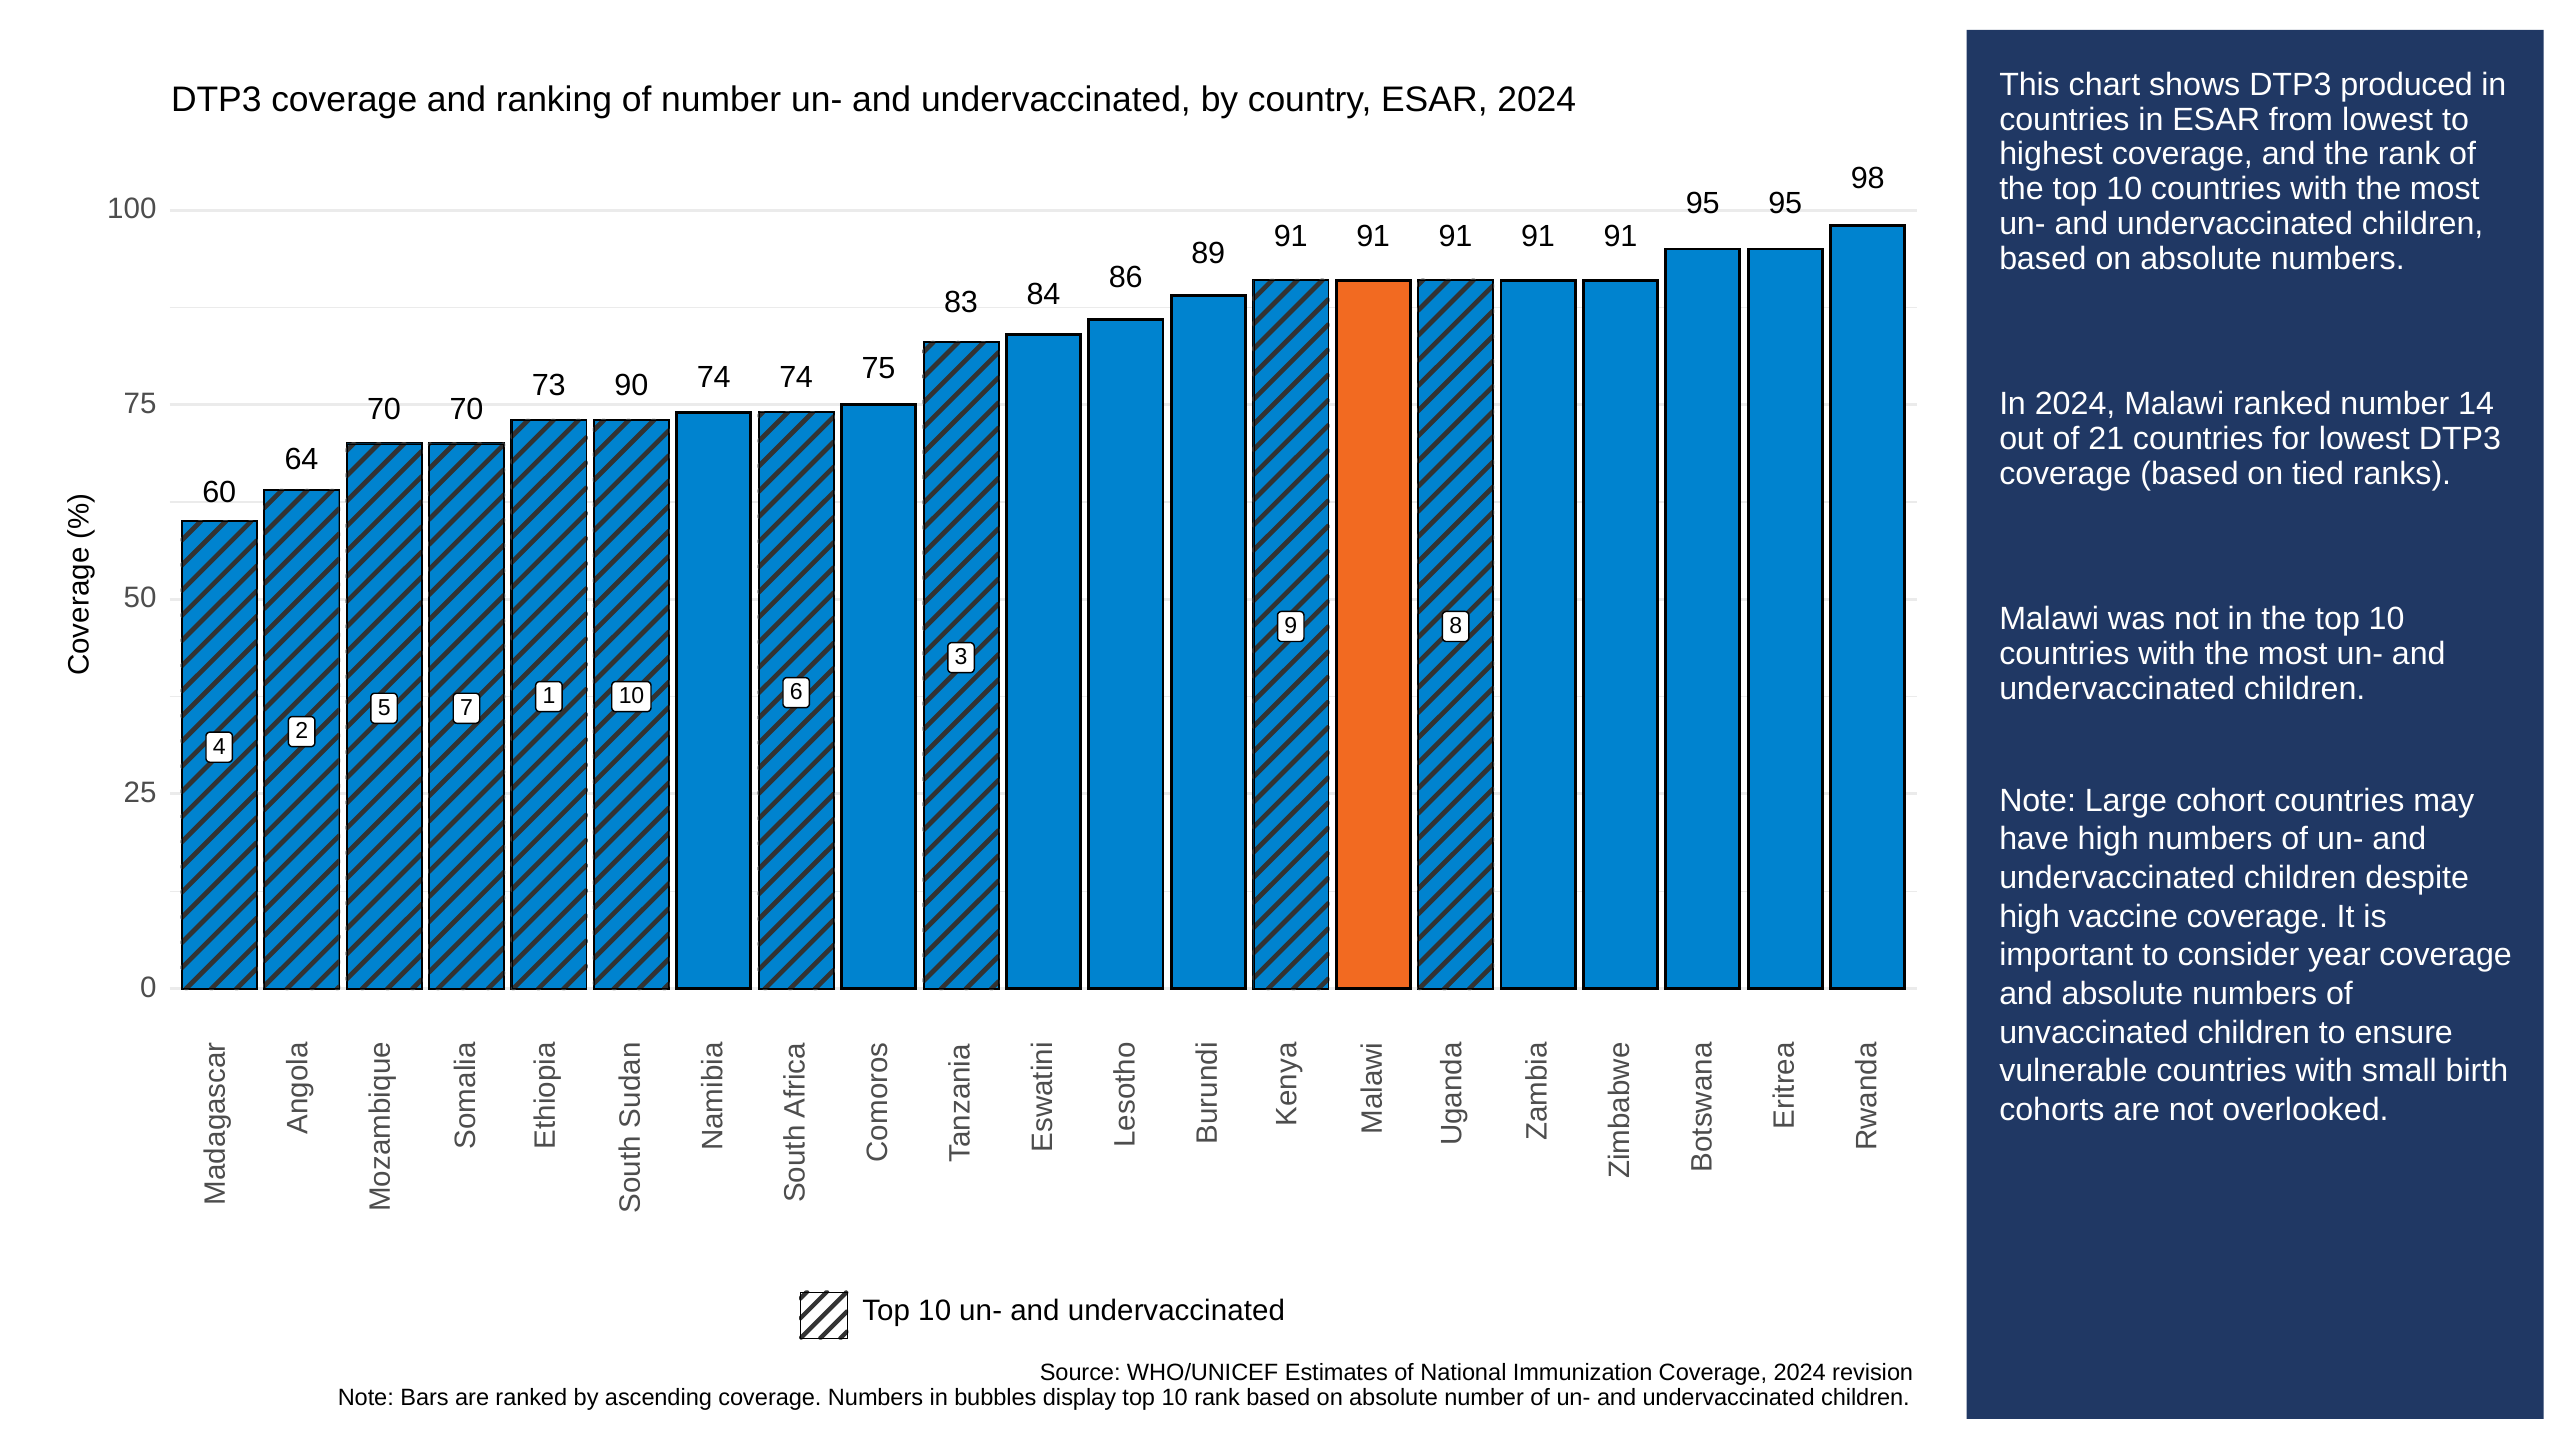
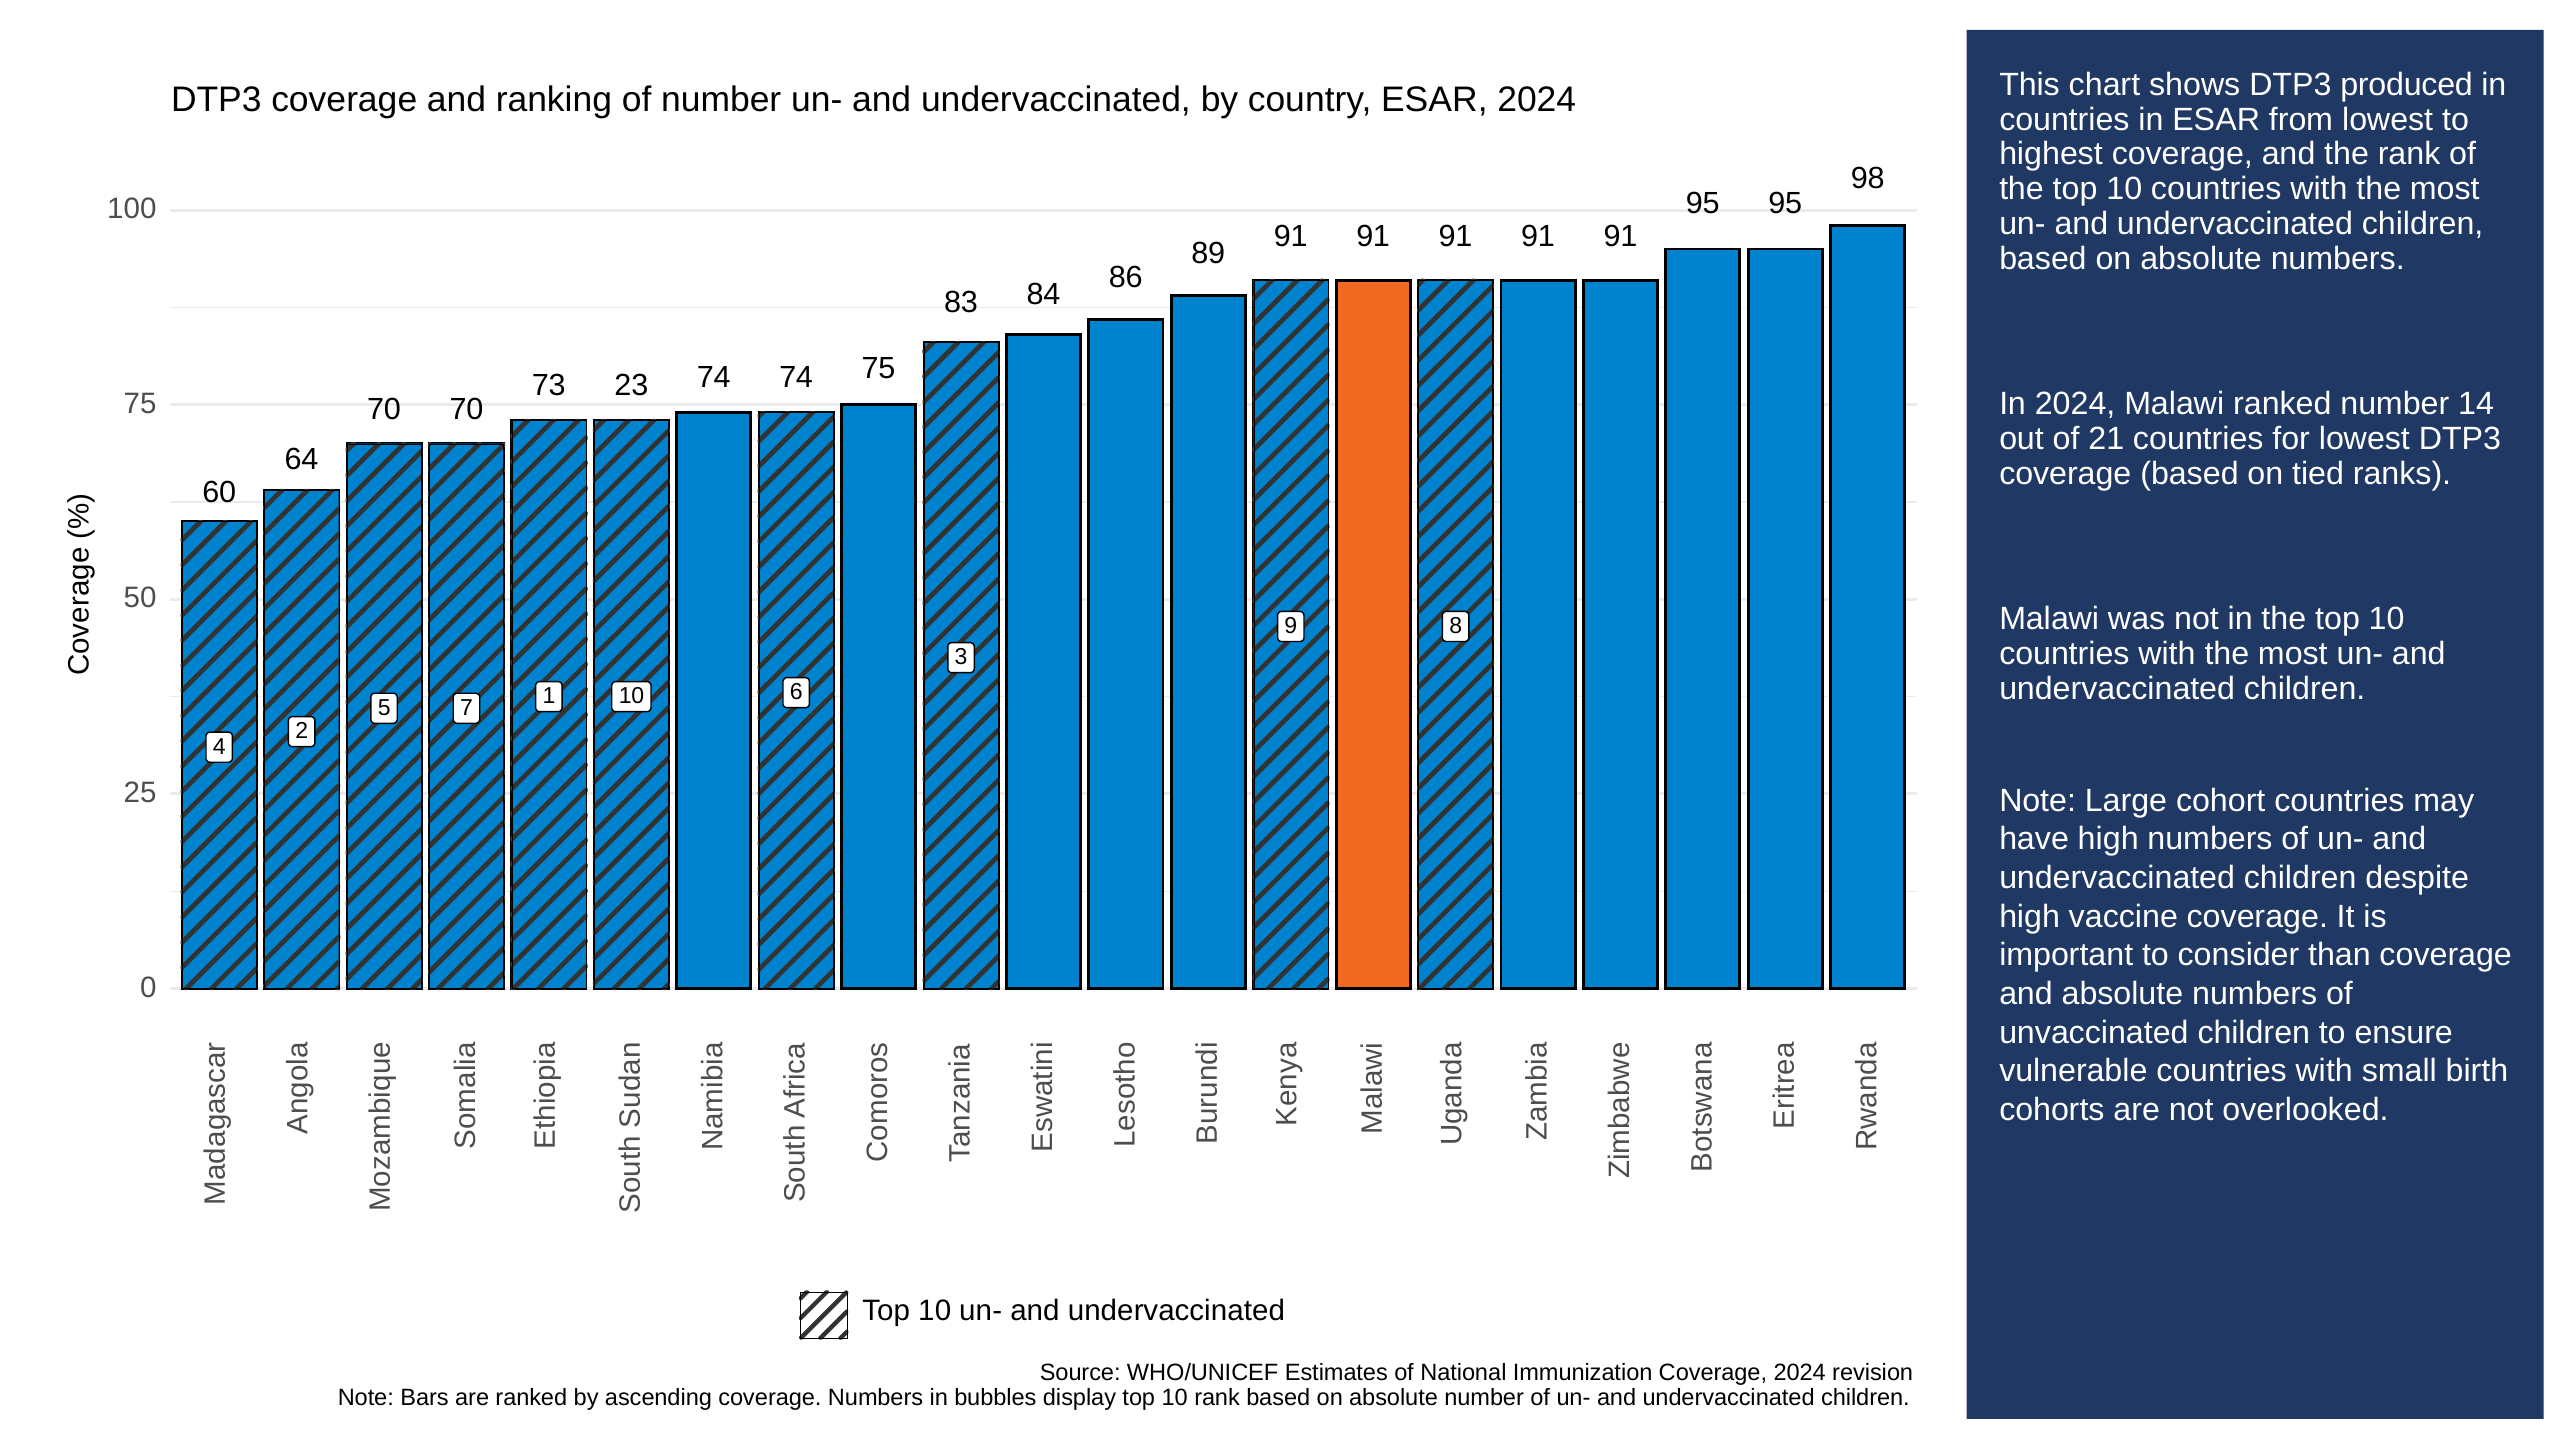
90: 90 -> 23
year: year -> than
